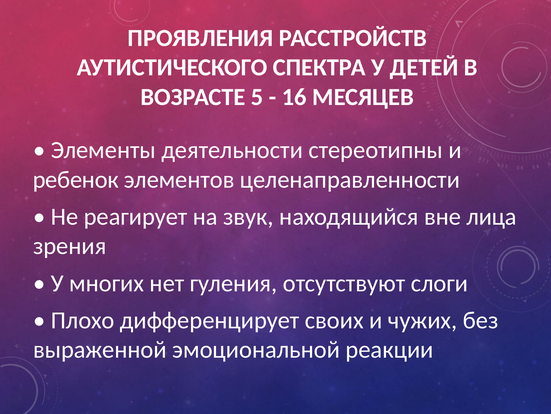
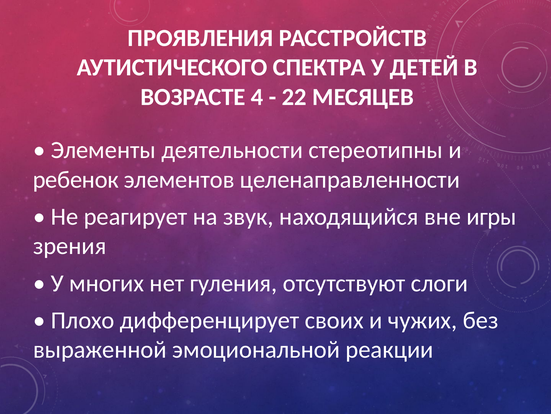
5: 5 -> 4
16: 16 -> 22
лица: лица -> игры
